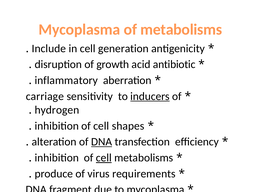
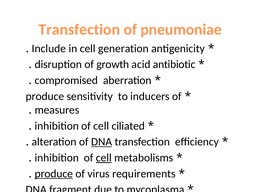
Mycoplasma at (79, 30): Mycoplasma -> Transfection
of metabolisms: metabolisms -> pneumoniae
inflammatory: inflammatory -> compromised
carriage at (45, 96): carriage -> produce
inducers underline: present -> none
hydrogen: hydrogen -> measures
shapes: shapes -> ciliated
produce at (54, 174) underline: none -> present
